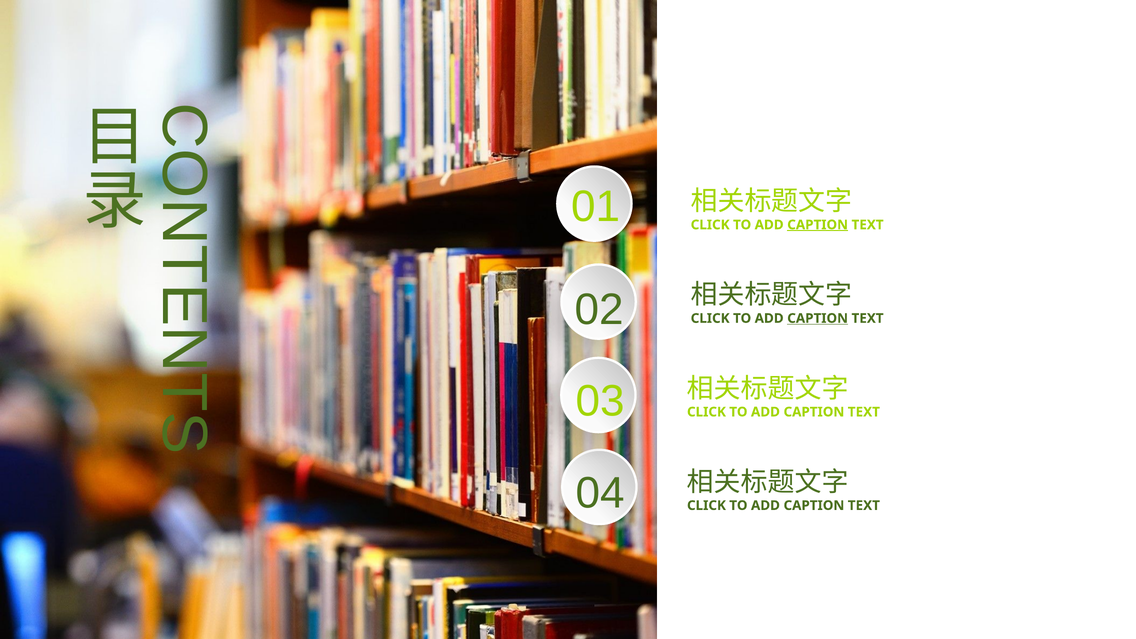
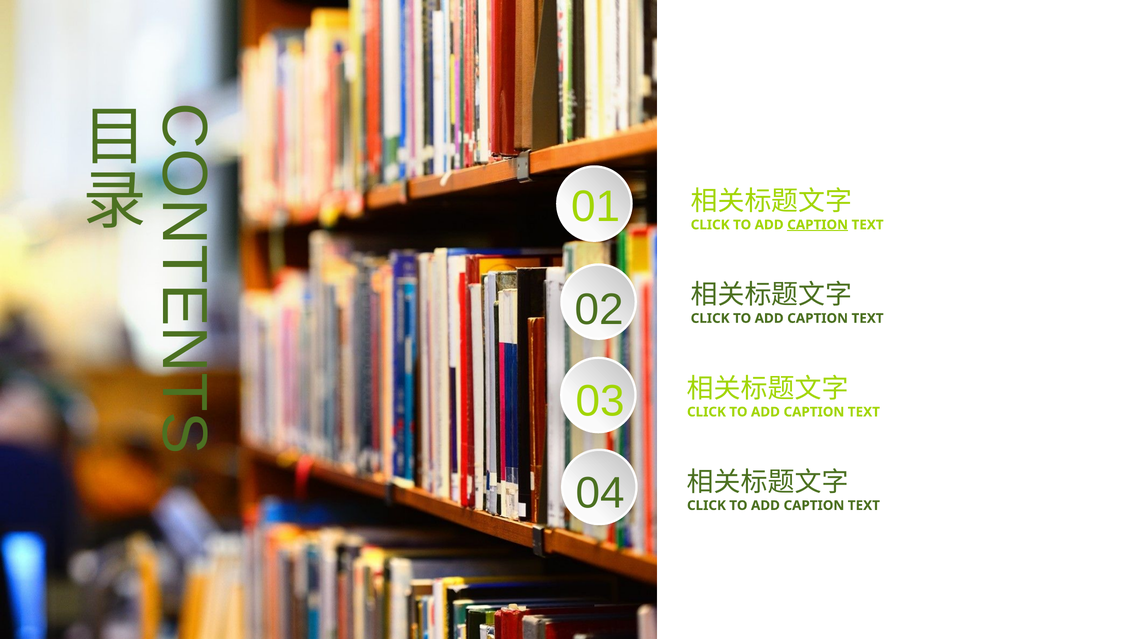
CAPTION at (818, 318) underline: present -> none
